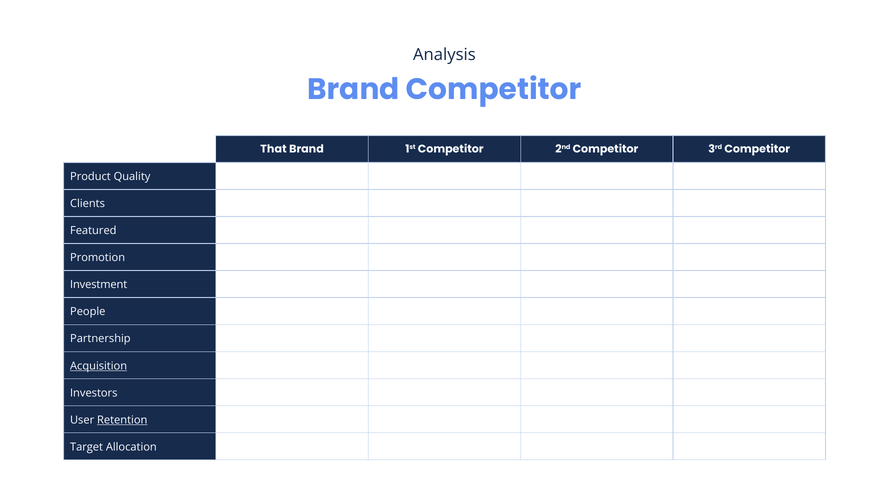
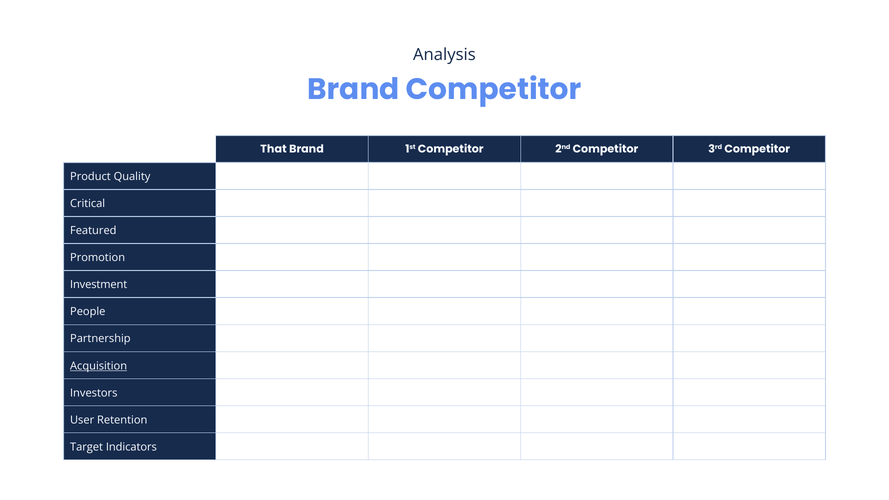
Clients: Clients -> Critical
Retention underline: present -> none
Allocation: Allocation -> Indicators
